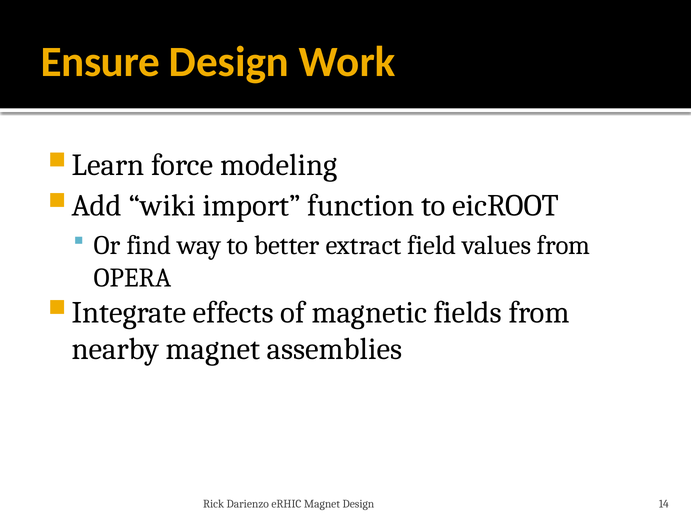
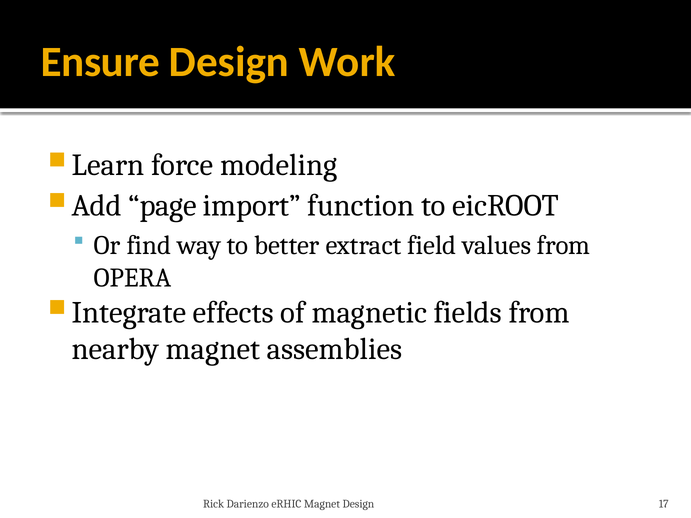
wiki: wiki -> page
14: 14 -> 17
